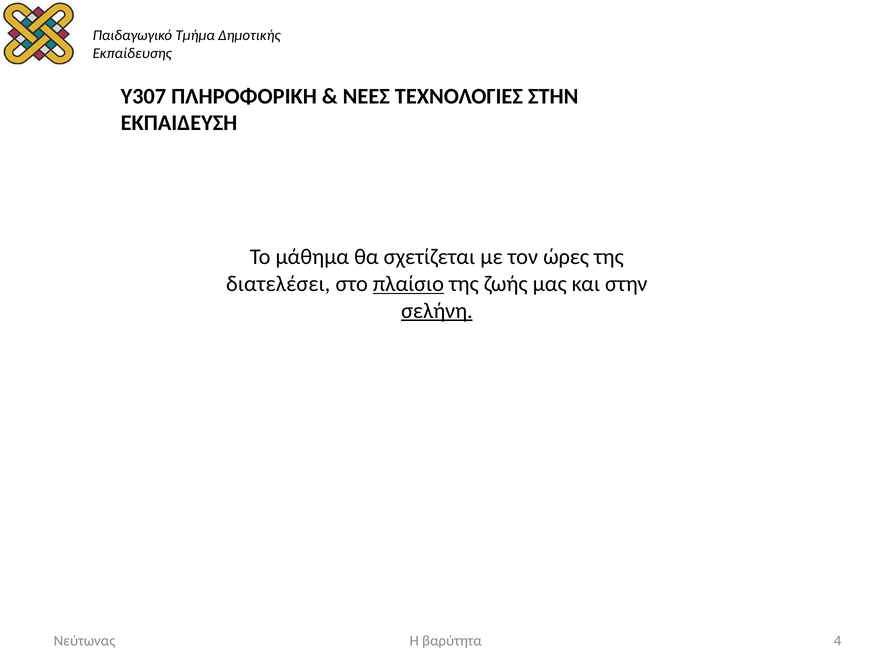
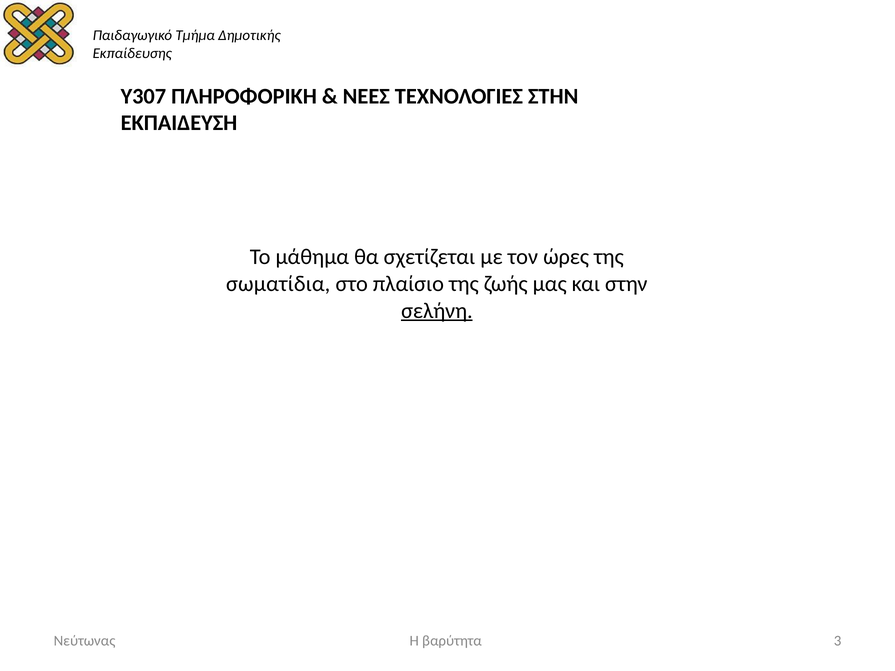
διατελέσει: διατελέσει -> σωματίδια
πλαίσιο underline: present -> none
4: 4 -> 3
